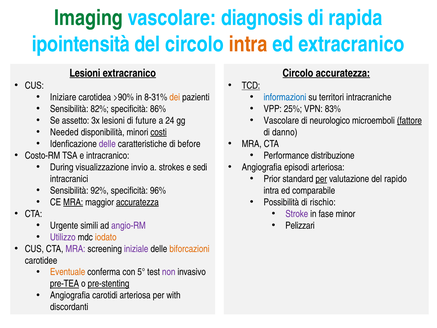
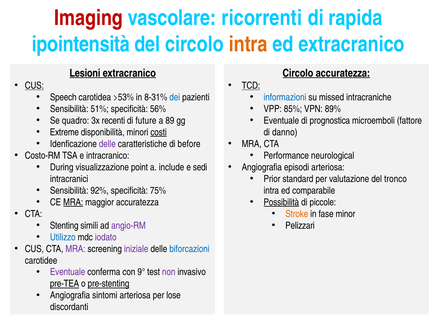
Imaging colour: green -> red
diagnosis: diagnosis -> ricorrenti
CUS at (34, 86) underline: none -> present
Iniziare: Iniziare -> Speech
>90%: >90% -> >53%
dei colour: orange -> blue
territori: territori -> missed
82%: 82% -> 51%
86%: 86% -> 56%
25%: 25% -> 85%
83%: 83% -> 89%
assetto: assetto -> quadro
3x lesioni: lesioni -> recenti
24: 24 -> 89
Vascolare at (281, 120): Vascolare -> Eventuale
neurologico: neurologico -> prognostica
fattore underline: present -> none
Needed: Needed -> Extreme
distribuzione: distribuzione -> neurological
invio: invio -> point
strokes: strokes -> include
per at (321, 179) underline: present -> none
rapido: rapido -> tronco
96%: 96% -> 75%
accuratezza at (137, 202) underline: present -> none
Possibilità underline: none -> present
rischio: rischio -> piccole
Stroke colour: purple -> orange
Urgente: Urgente -> Stenting
Utilizzo colour: purple -> blue
iodato colour: orange -> purple
biforcazioni colour: orange -> blue
Eventuale at (68, 272) colour: orange -> purple
5°: 5° -> 9°
carotidi: carotidi -> sintomi
with: with -> lose
